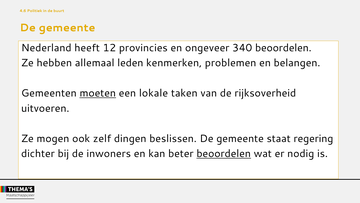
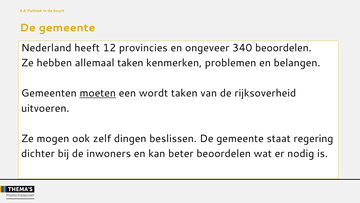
allemaal leden: leden -> taken
lokale: lokale -> wordt
beoordelen at (224, 153) underline: present -> none
